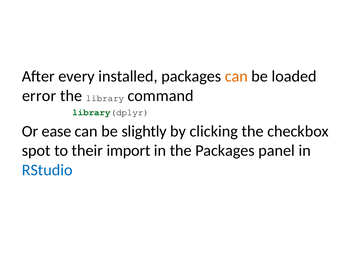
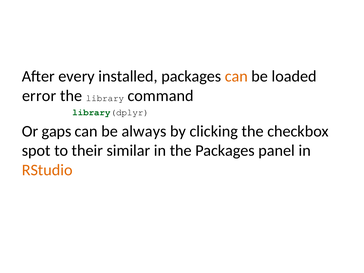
ease: ease -> gaps
slightly: slightly -> always
import: import -> similar
RStudio colour: blue -> orange
